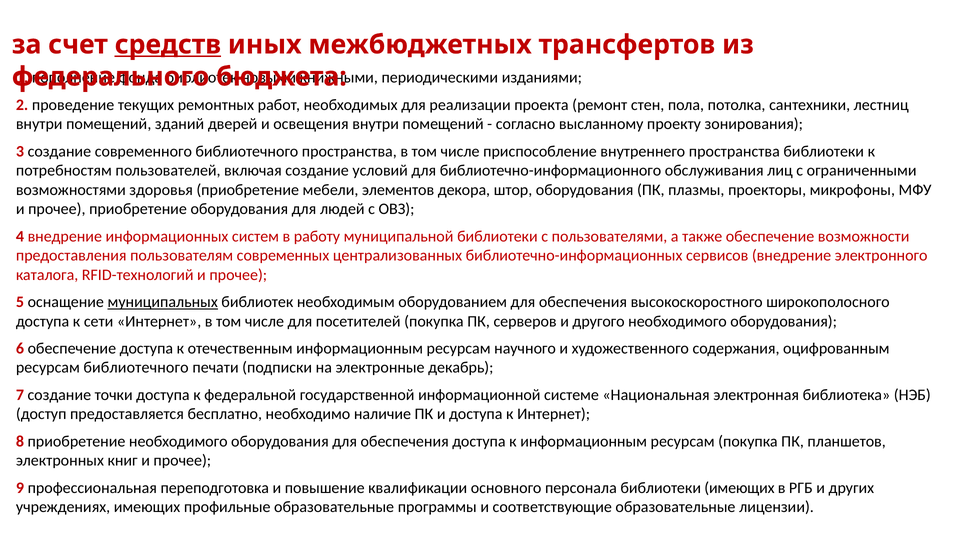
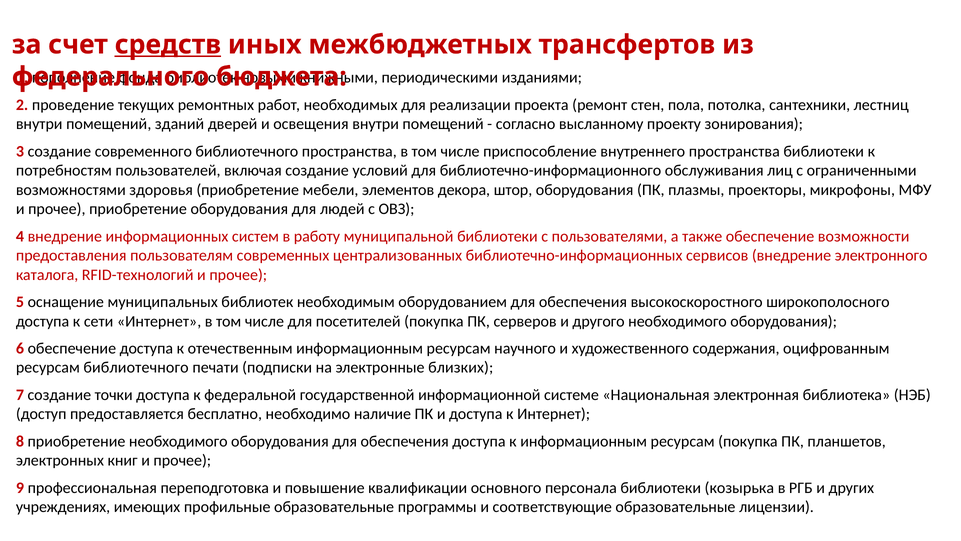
муниципальных underline: present -> none
декабрь: декабрь -> близких
библиотеки имеющих: имеющих -> козырька
